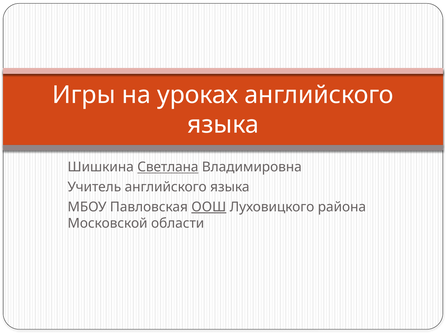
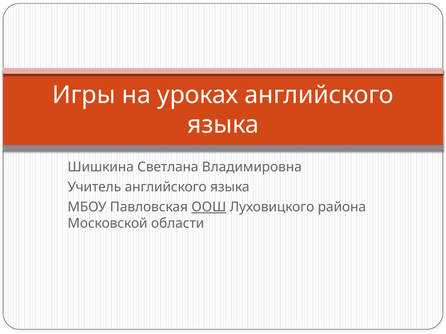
Светлана underline: present -> none
